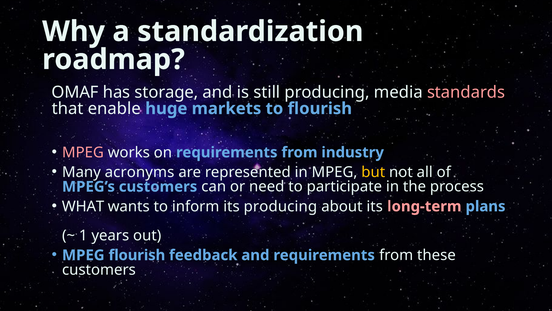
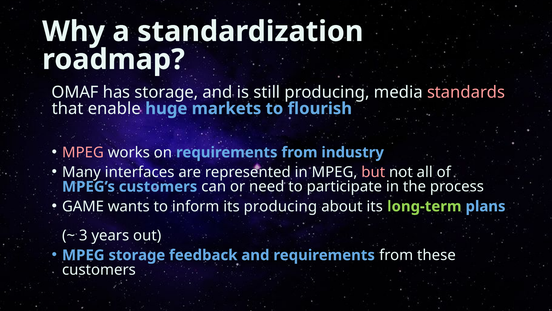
acronyms: acronyms -> interfaces
but colour: yellow -> pink
WHAT: WHAT -> GAME
long-term colour: pink -> light green
1: 1 -> 3
MPEG flourish: flourish -> storage
